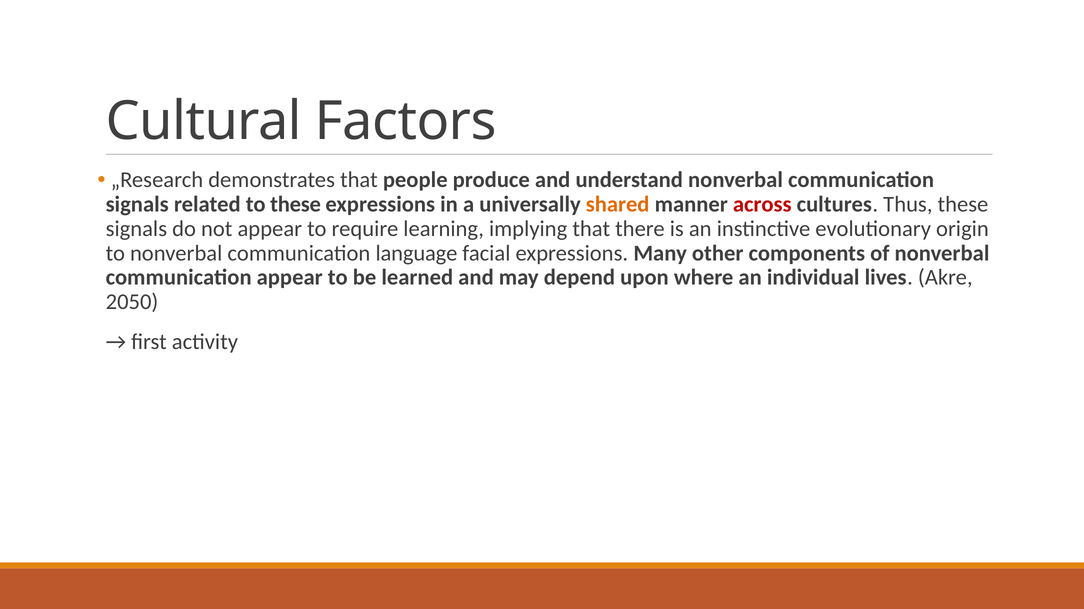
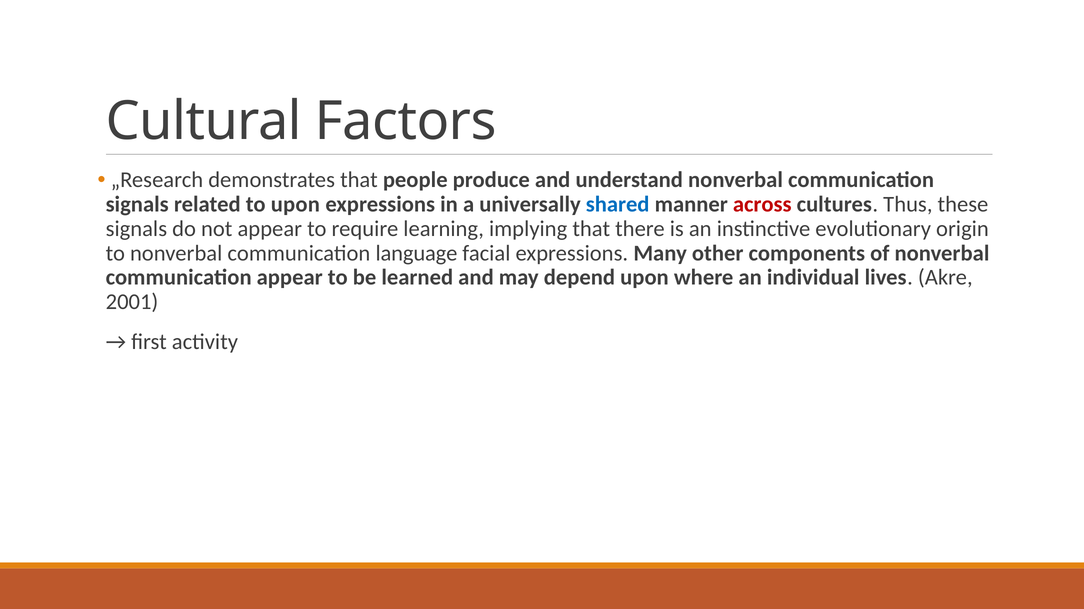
to these: these -> upon
shared colour: orange -> blue
2050: 2050 -> 2001
